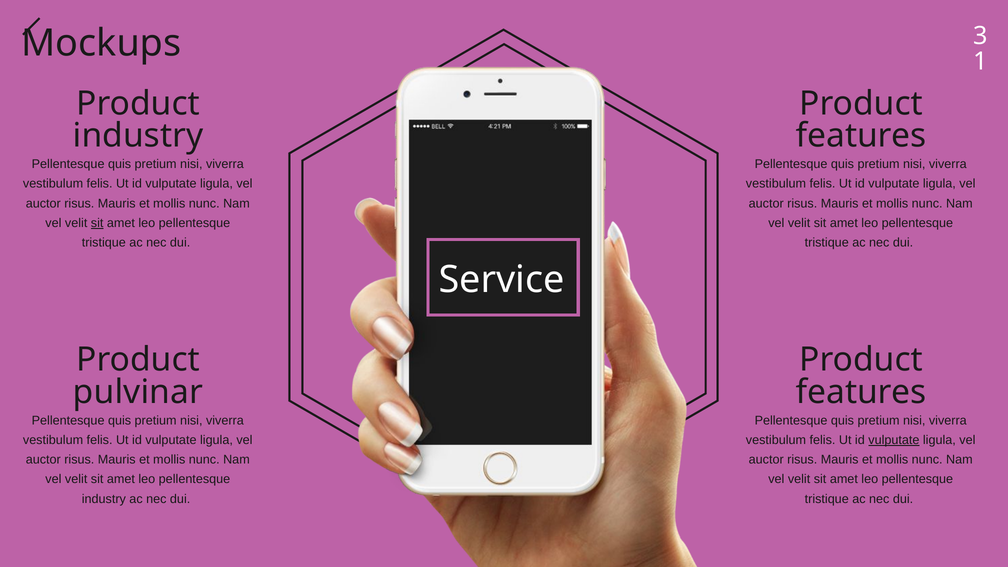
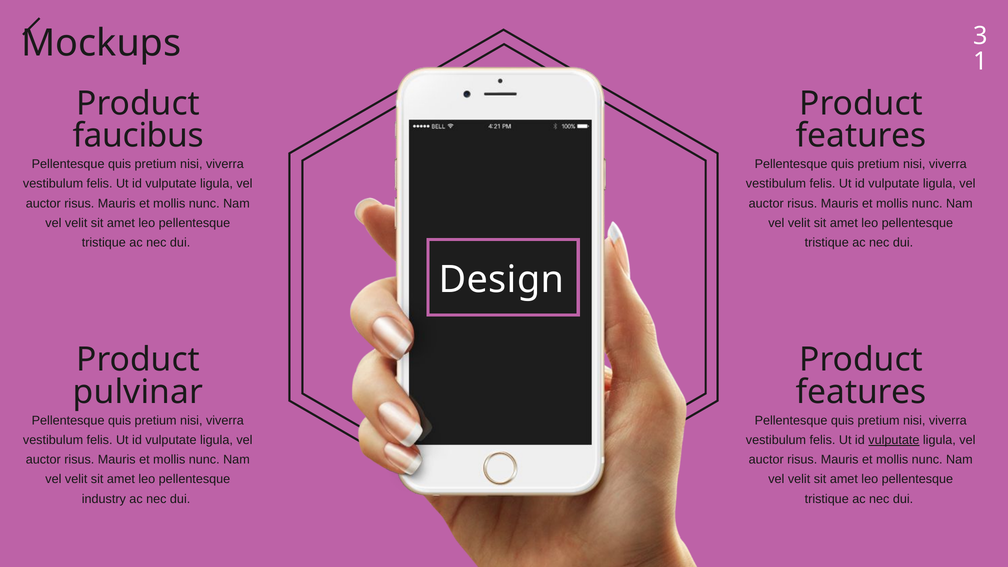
industry at (138, 136): industry -> faucibus
sit at (97, 223) underline: present -> none
Service: Service -> Design
